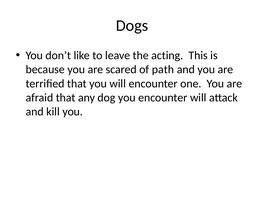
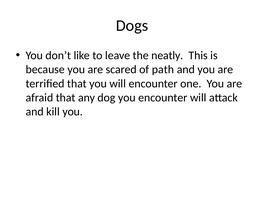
acting: acting -> neatly
